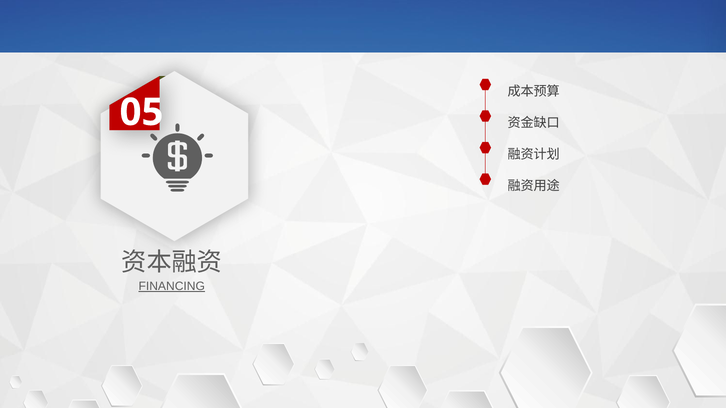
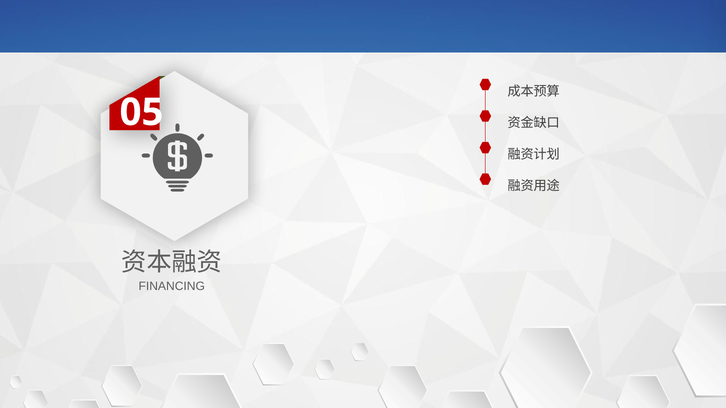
FINANCING underline: present -> none
